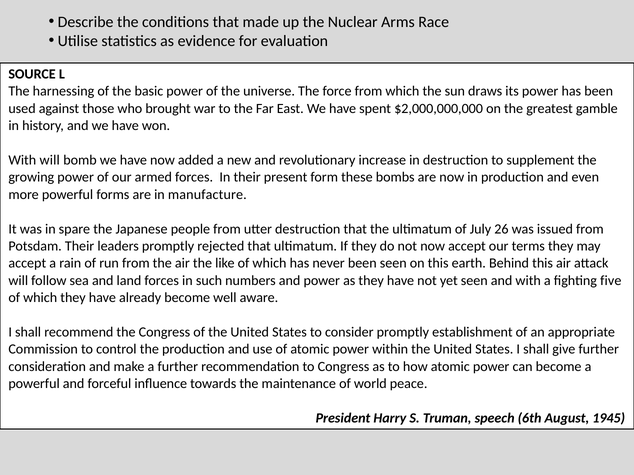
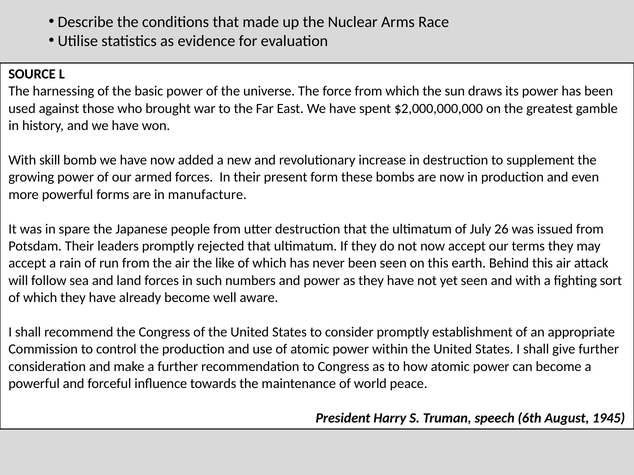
With will: will -> skill
five: five -> sort
